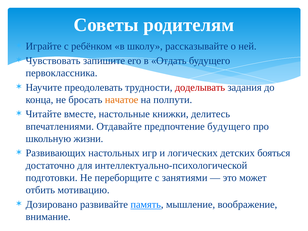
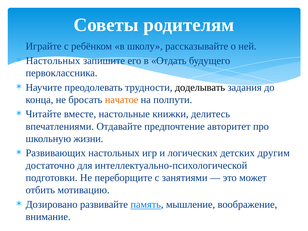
Чувствовать at (53, 61): Чувствовать -> Настольных
доделывать colour: red -> black
предпочтение будущего: будущего -> авторитет
бояться: бояться -> другим
